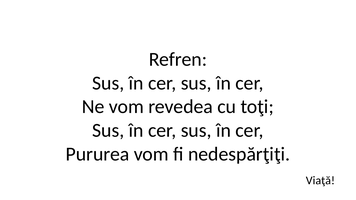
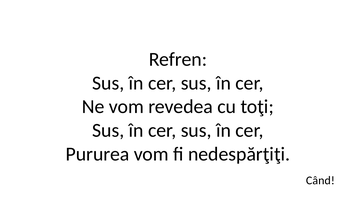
Viaţă: Viaţă -> Când
